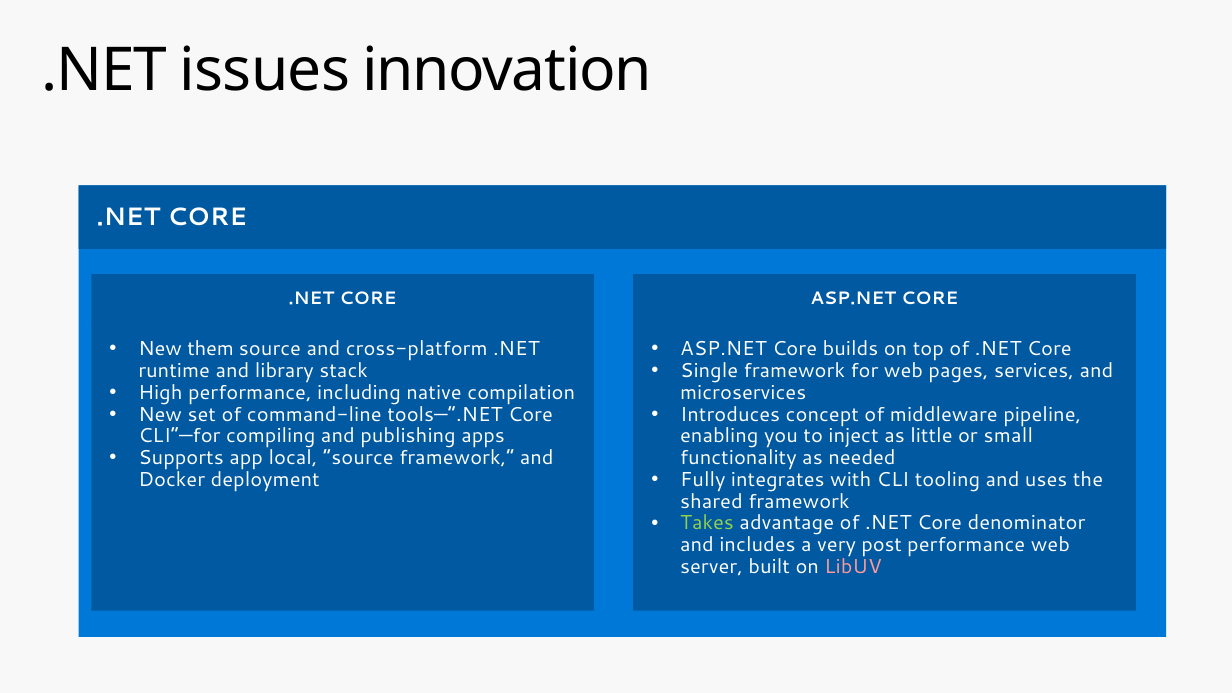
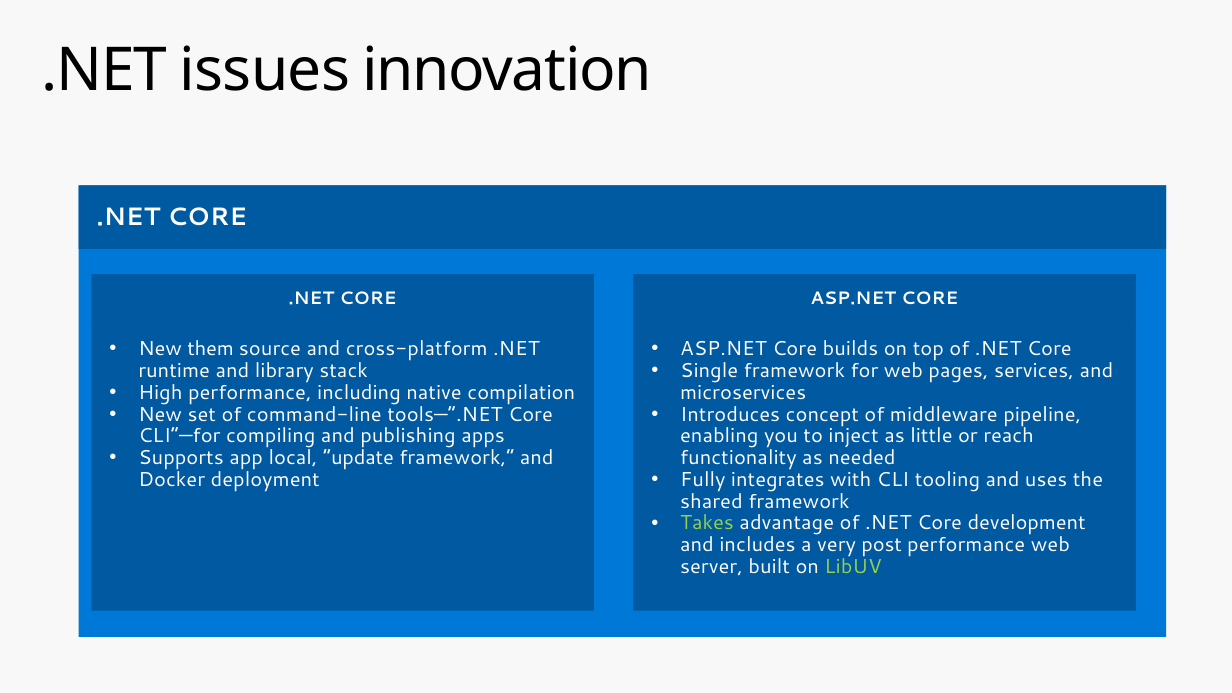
small: small -> reach
local source: source -> update
denominator: denominator -> development
LibUV colour: pink -> light green
